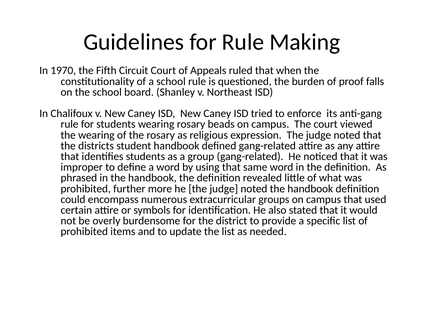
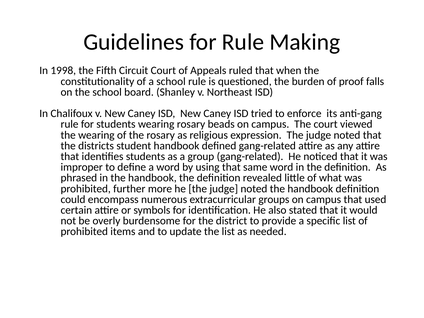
1970: 1970 -> 1998
